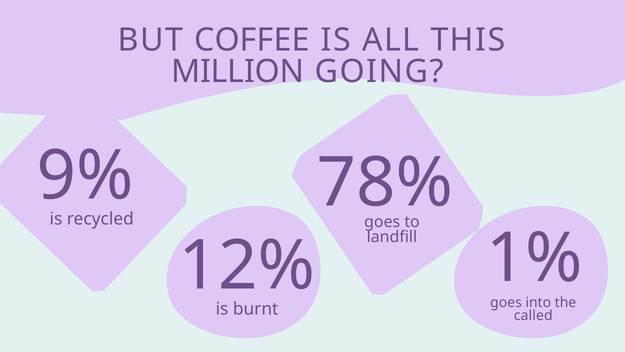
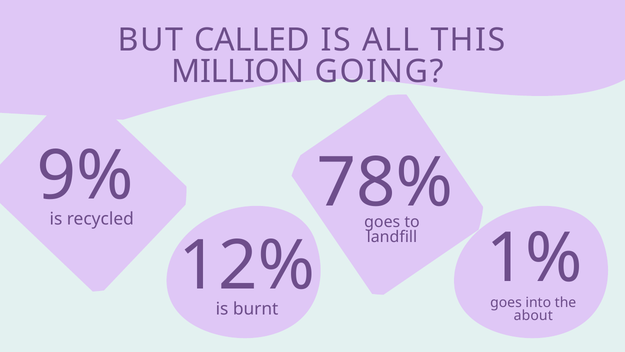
COFFEE: COFFEE -> CALLED
called: called -> about
